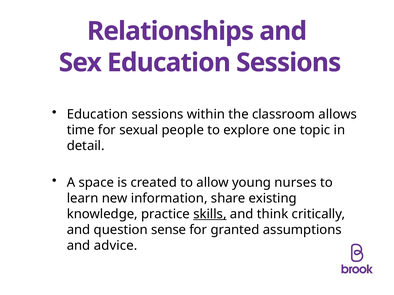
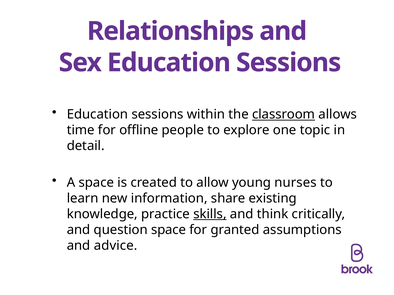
classroom underline: none -> present
sexual: sexual -> offline
question sense: sense -> space
